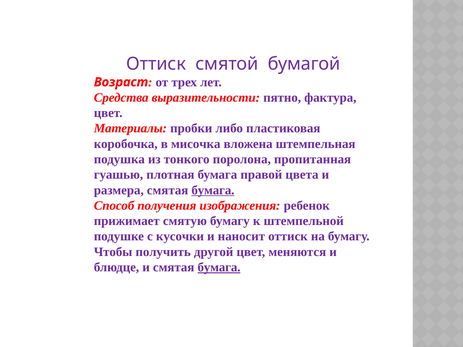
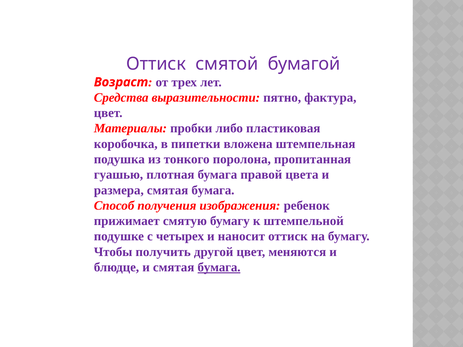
мисочка: мисочка -> пипетки
бумага at (213, 190) underline: present -> none
кусочки: кусочки -> четырех
